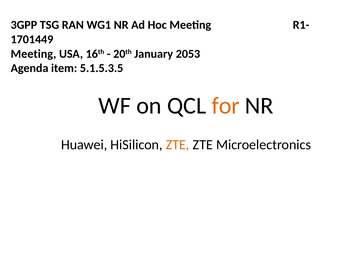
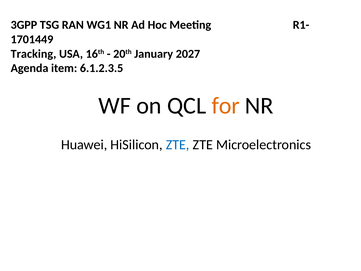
Meeting at (33, 54): Meeting -> Tracking
2053: 2053 -> 2027
5.1.5.3.5: 5.1.5.3.5 -> 6.1.2.3.5
ZTE at (178, 145) colour: orange -> blue
